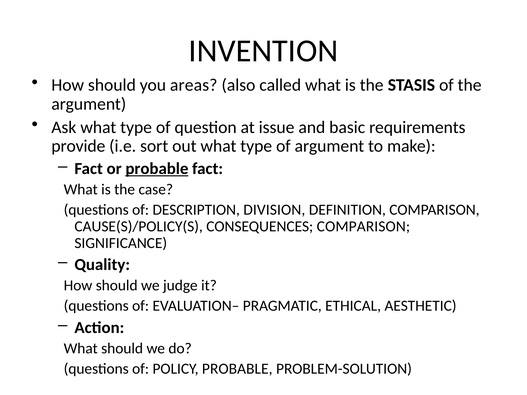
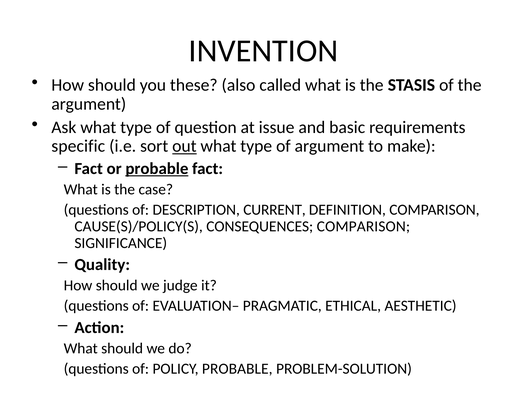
areas: areas -> these
provide: provide -> specific
out underline: none -> present
DIVISION: DIVISION -> CURRENT
